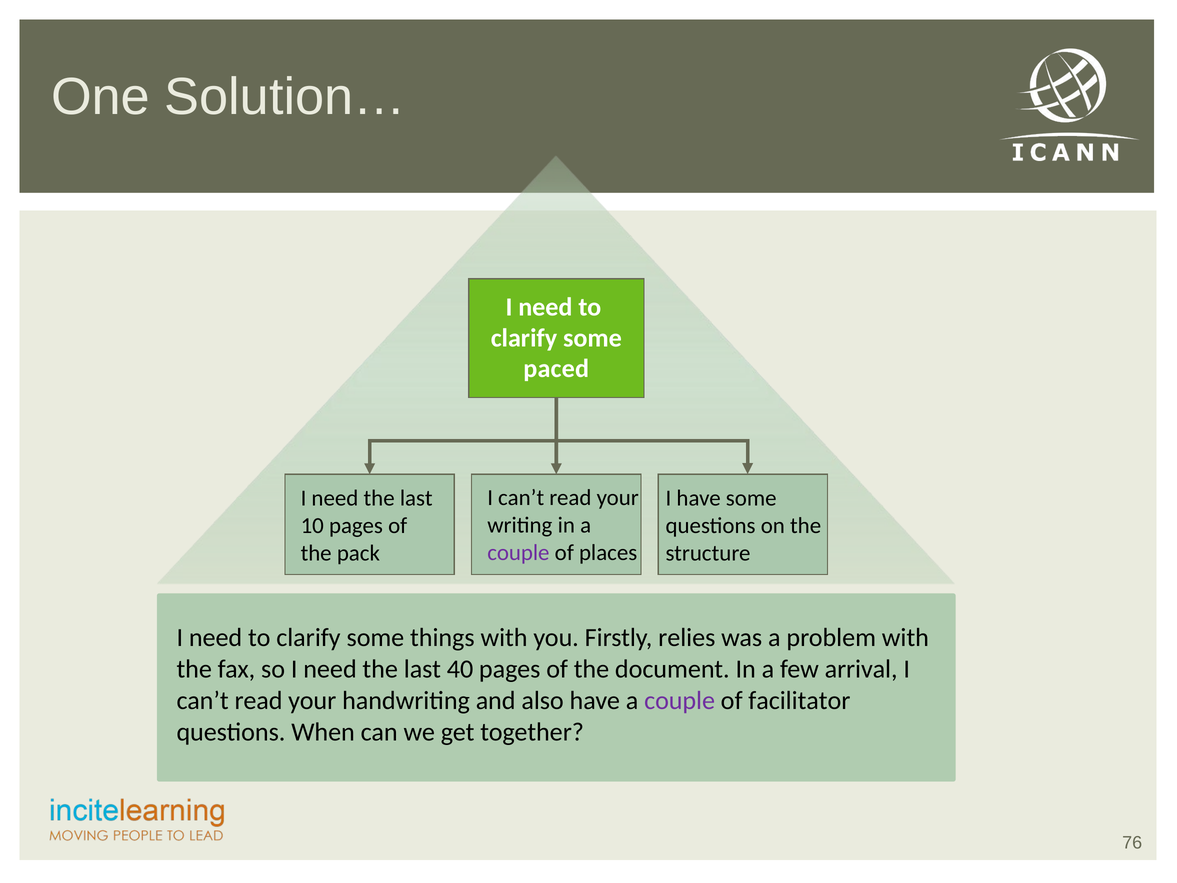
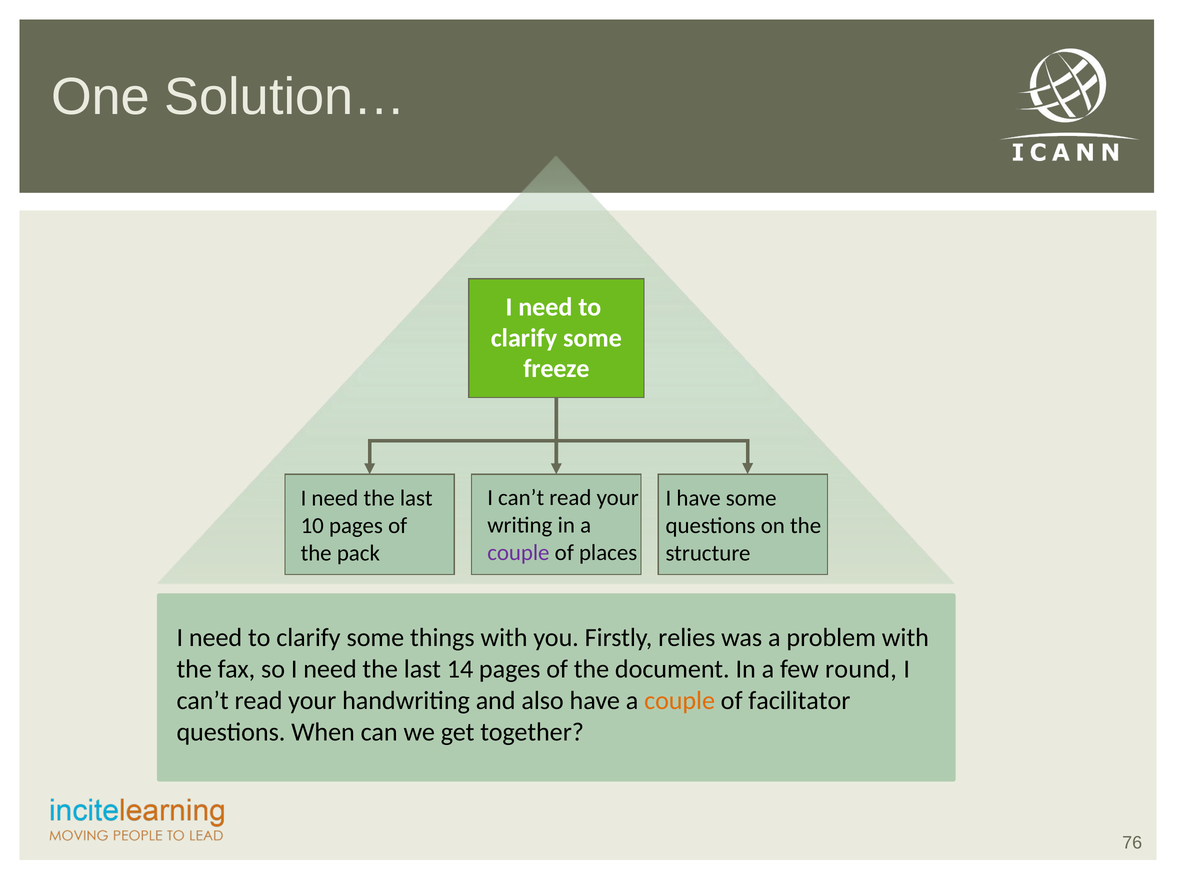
paced: paced -> freeze
40: 40 -> 14
arrival: arrival -> round
couple at (680, 700) colour: purple -> orange
